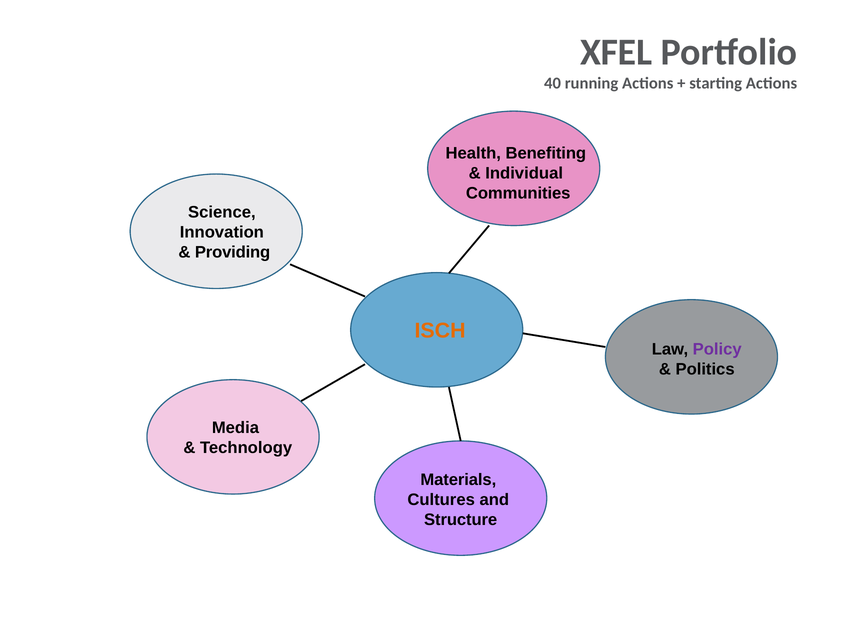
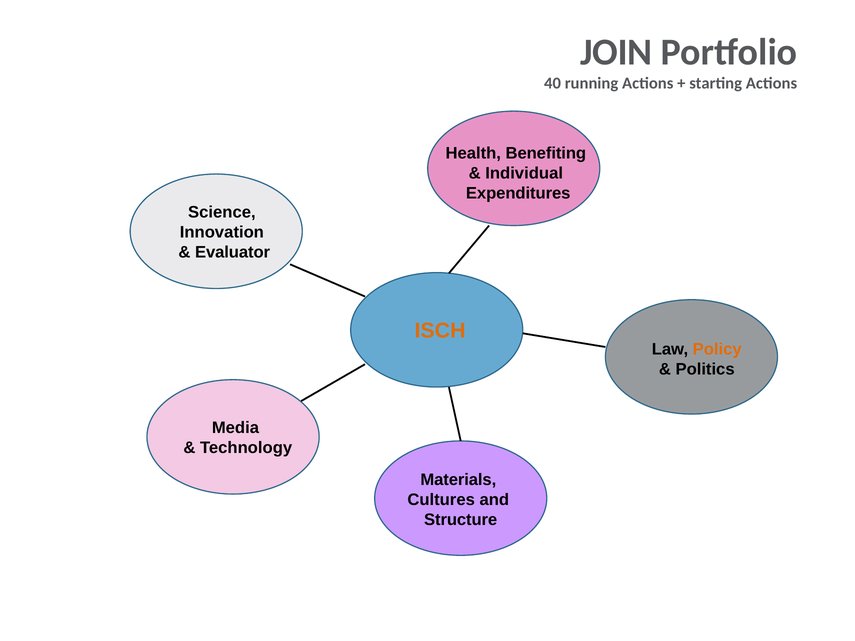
XFEL: XFEL -> JOIN
Communities: Communities -> Expenditures
Providing: Providing -> Evaluator
Policy colour: purple -> orange
